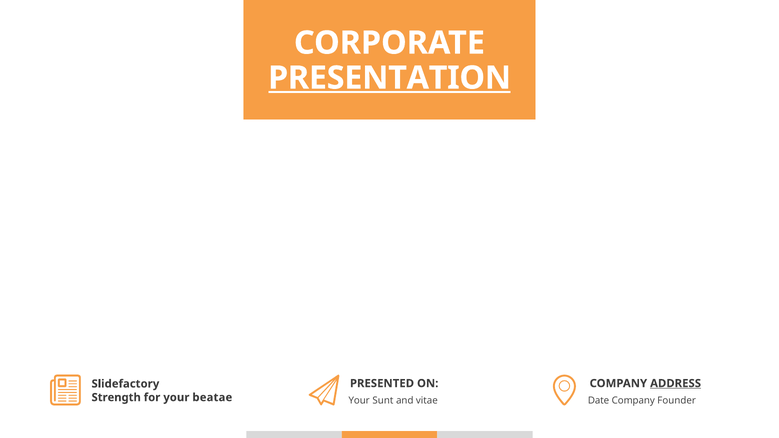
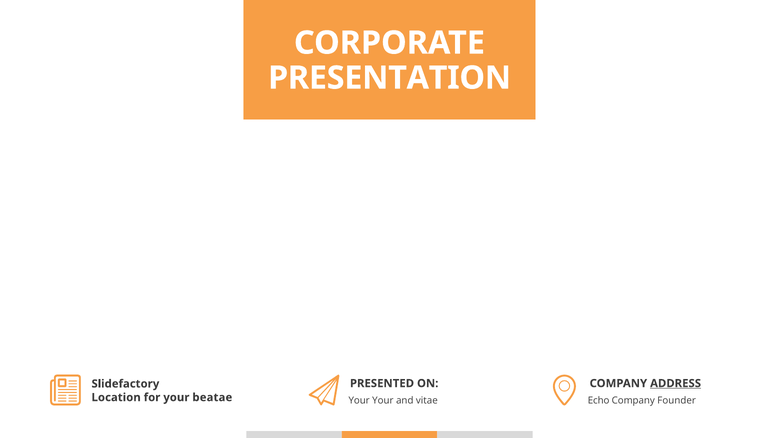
PRESENTATION underline: present -> none
Strength: Strength -> Location
Your Sunt: Sunt -> Your
Date: Date -> Echo
